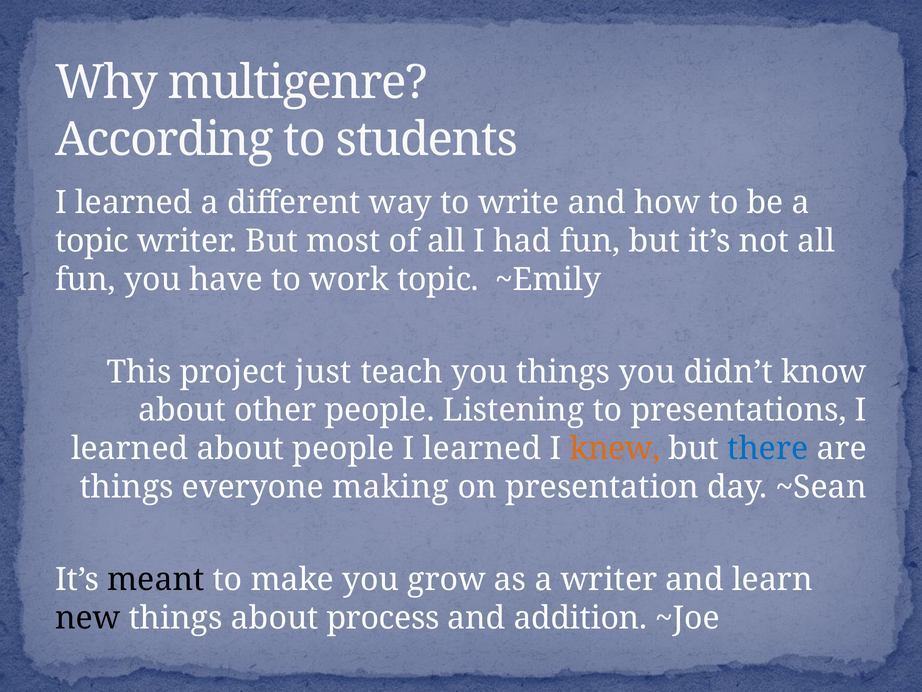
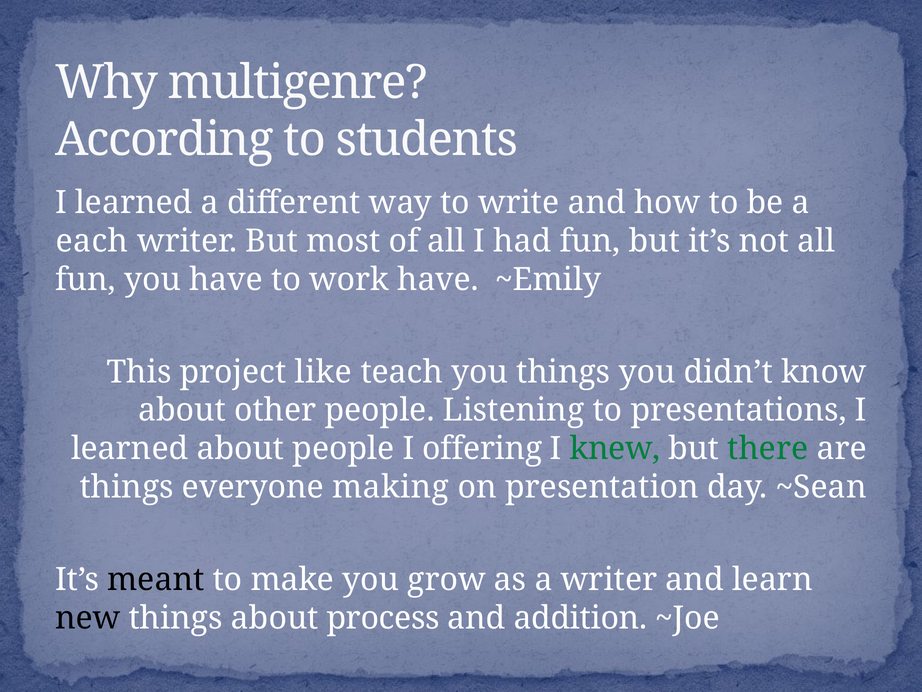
topic at (92, 241): topic -> each
work topic: topic -> have
just: just -> like
people I learned: learned -> offering
knew colour: orange -> green
there colour: blue -> green
